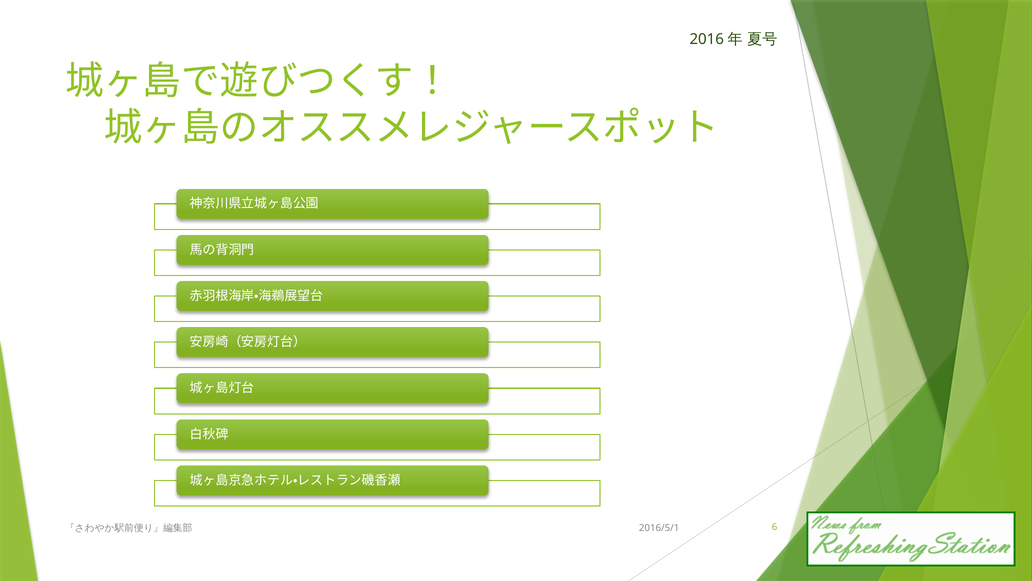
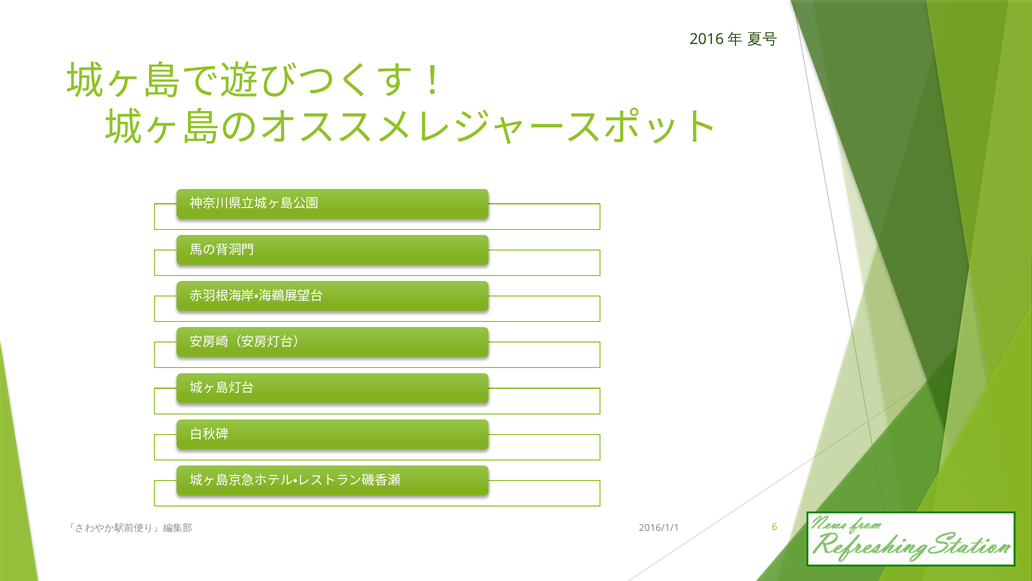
2016/5/1: 2016/5/1 -> 2016/1/1
